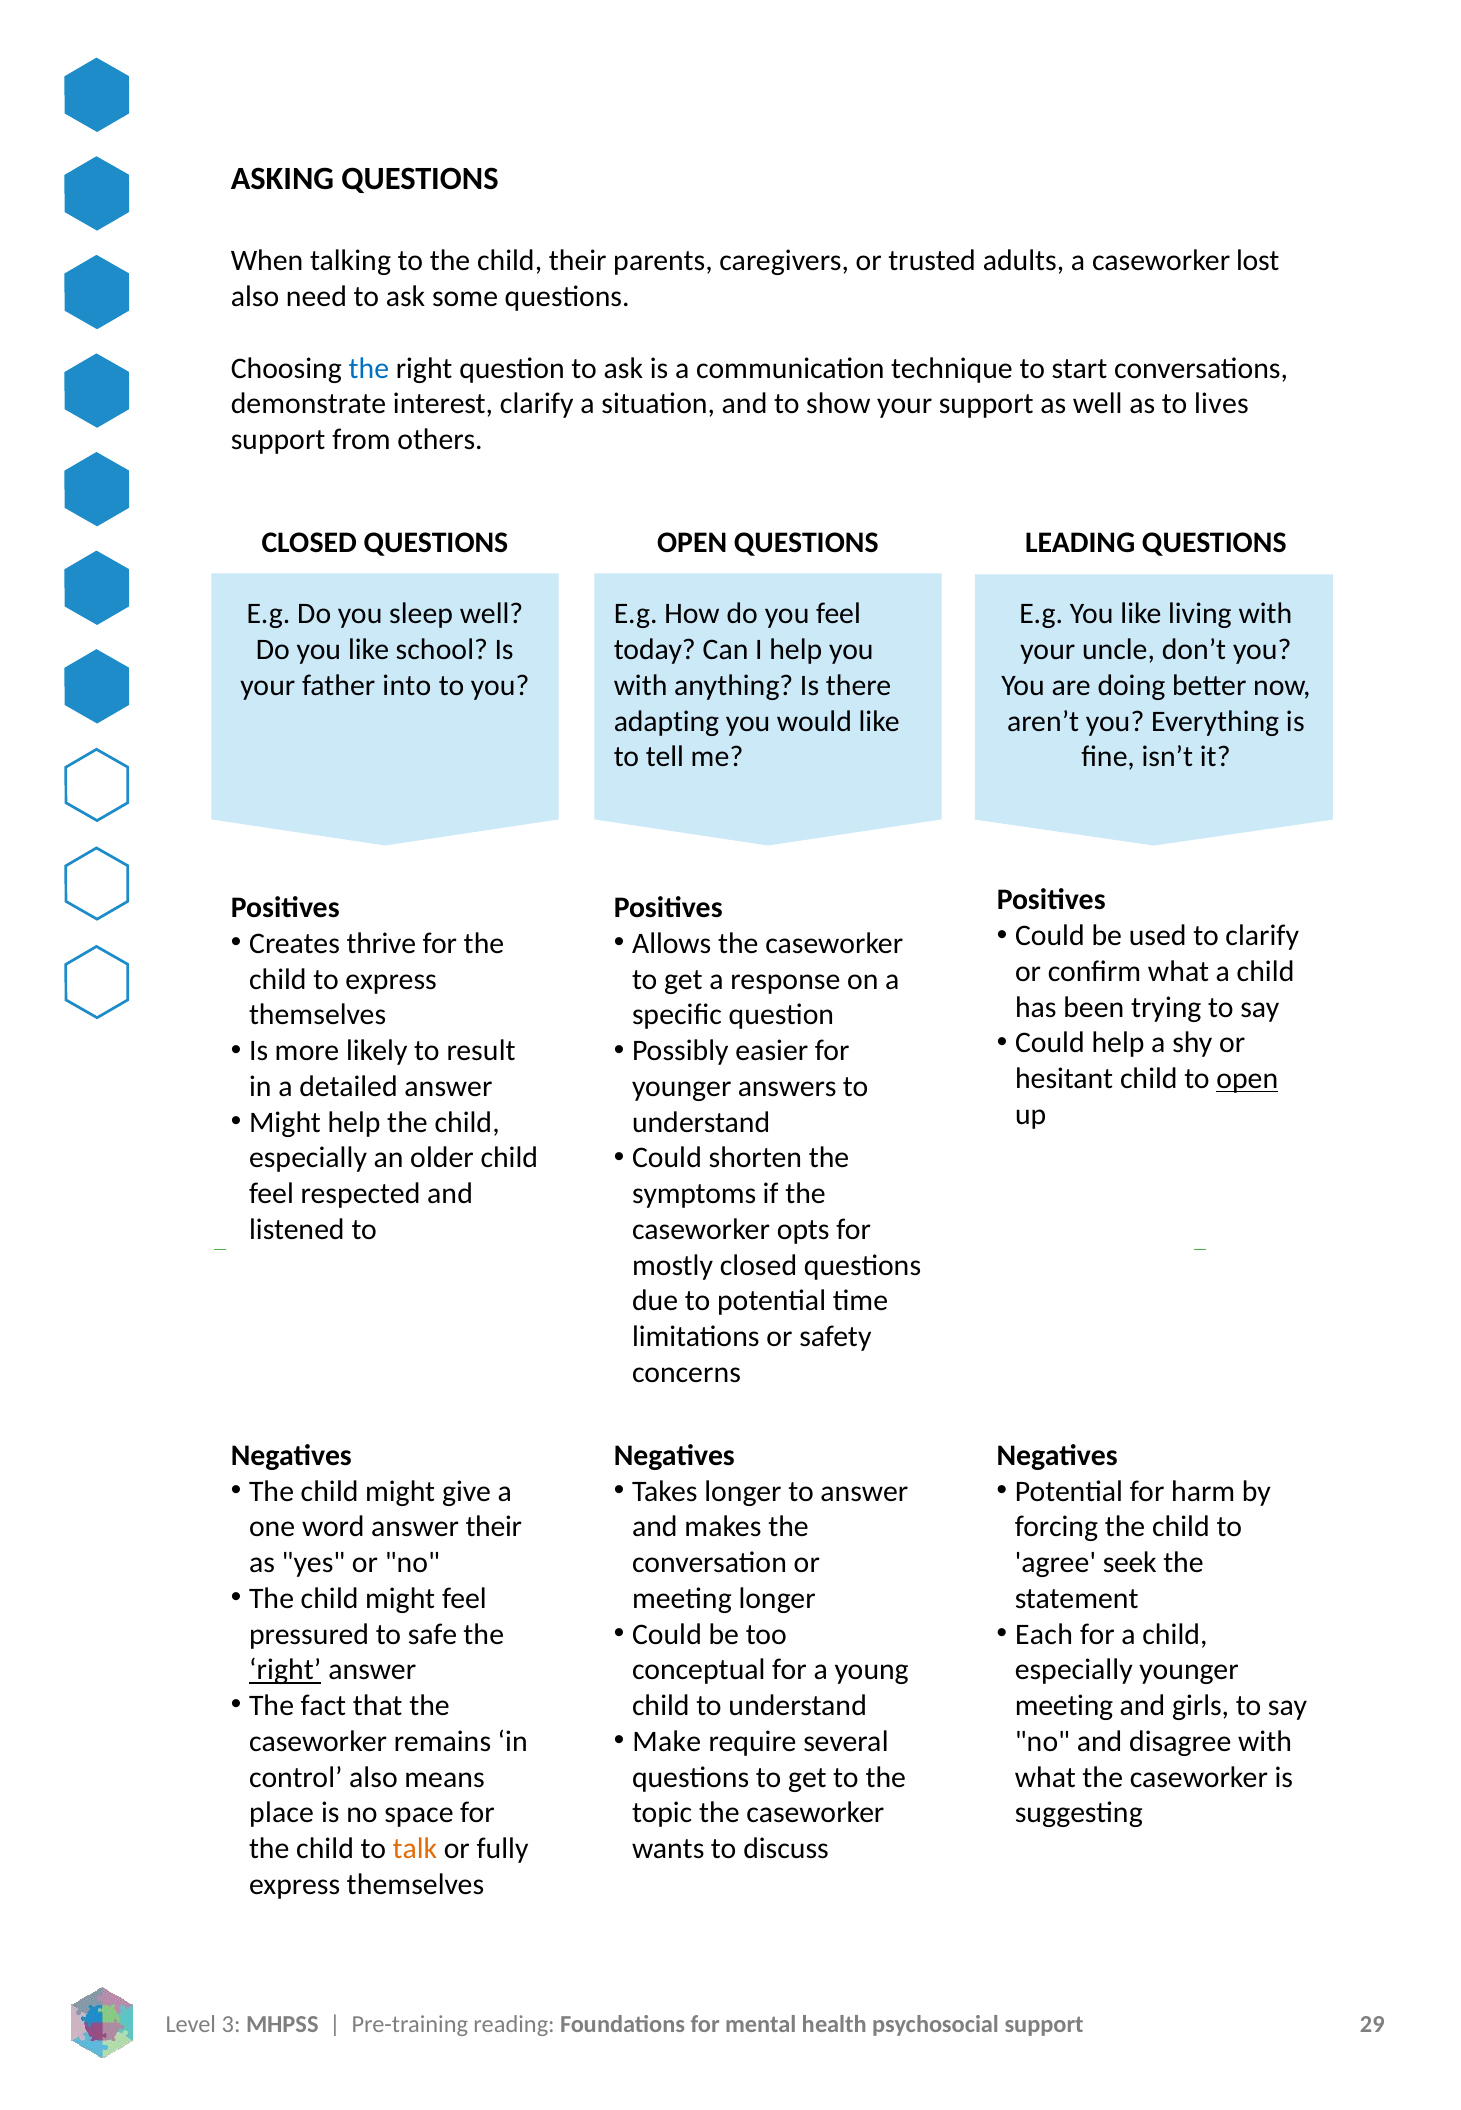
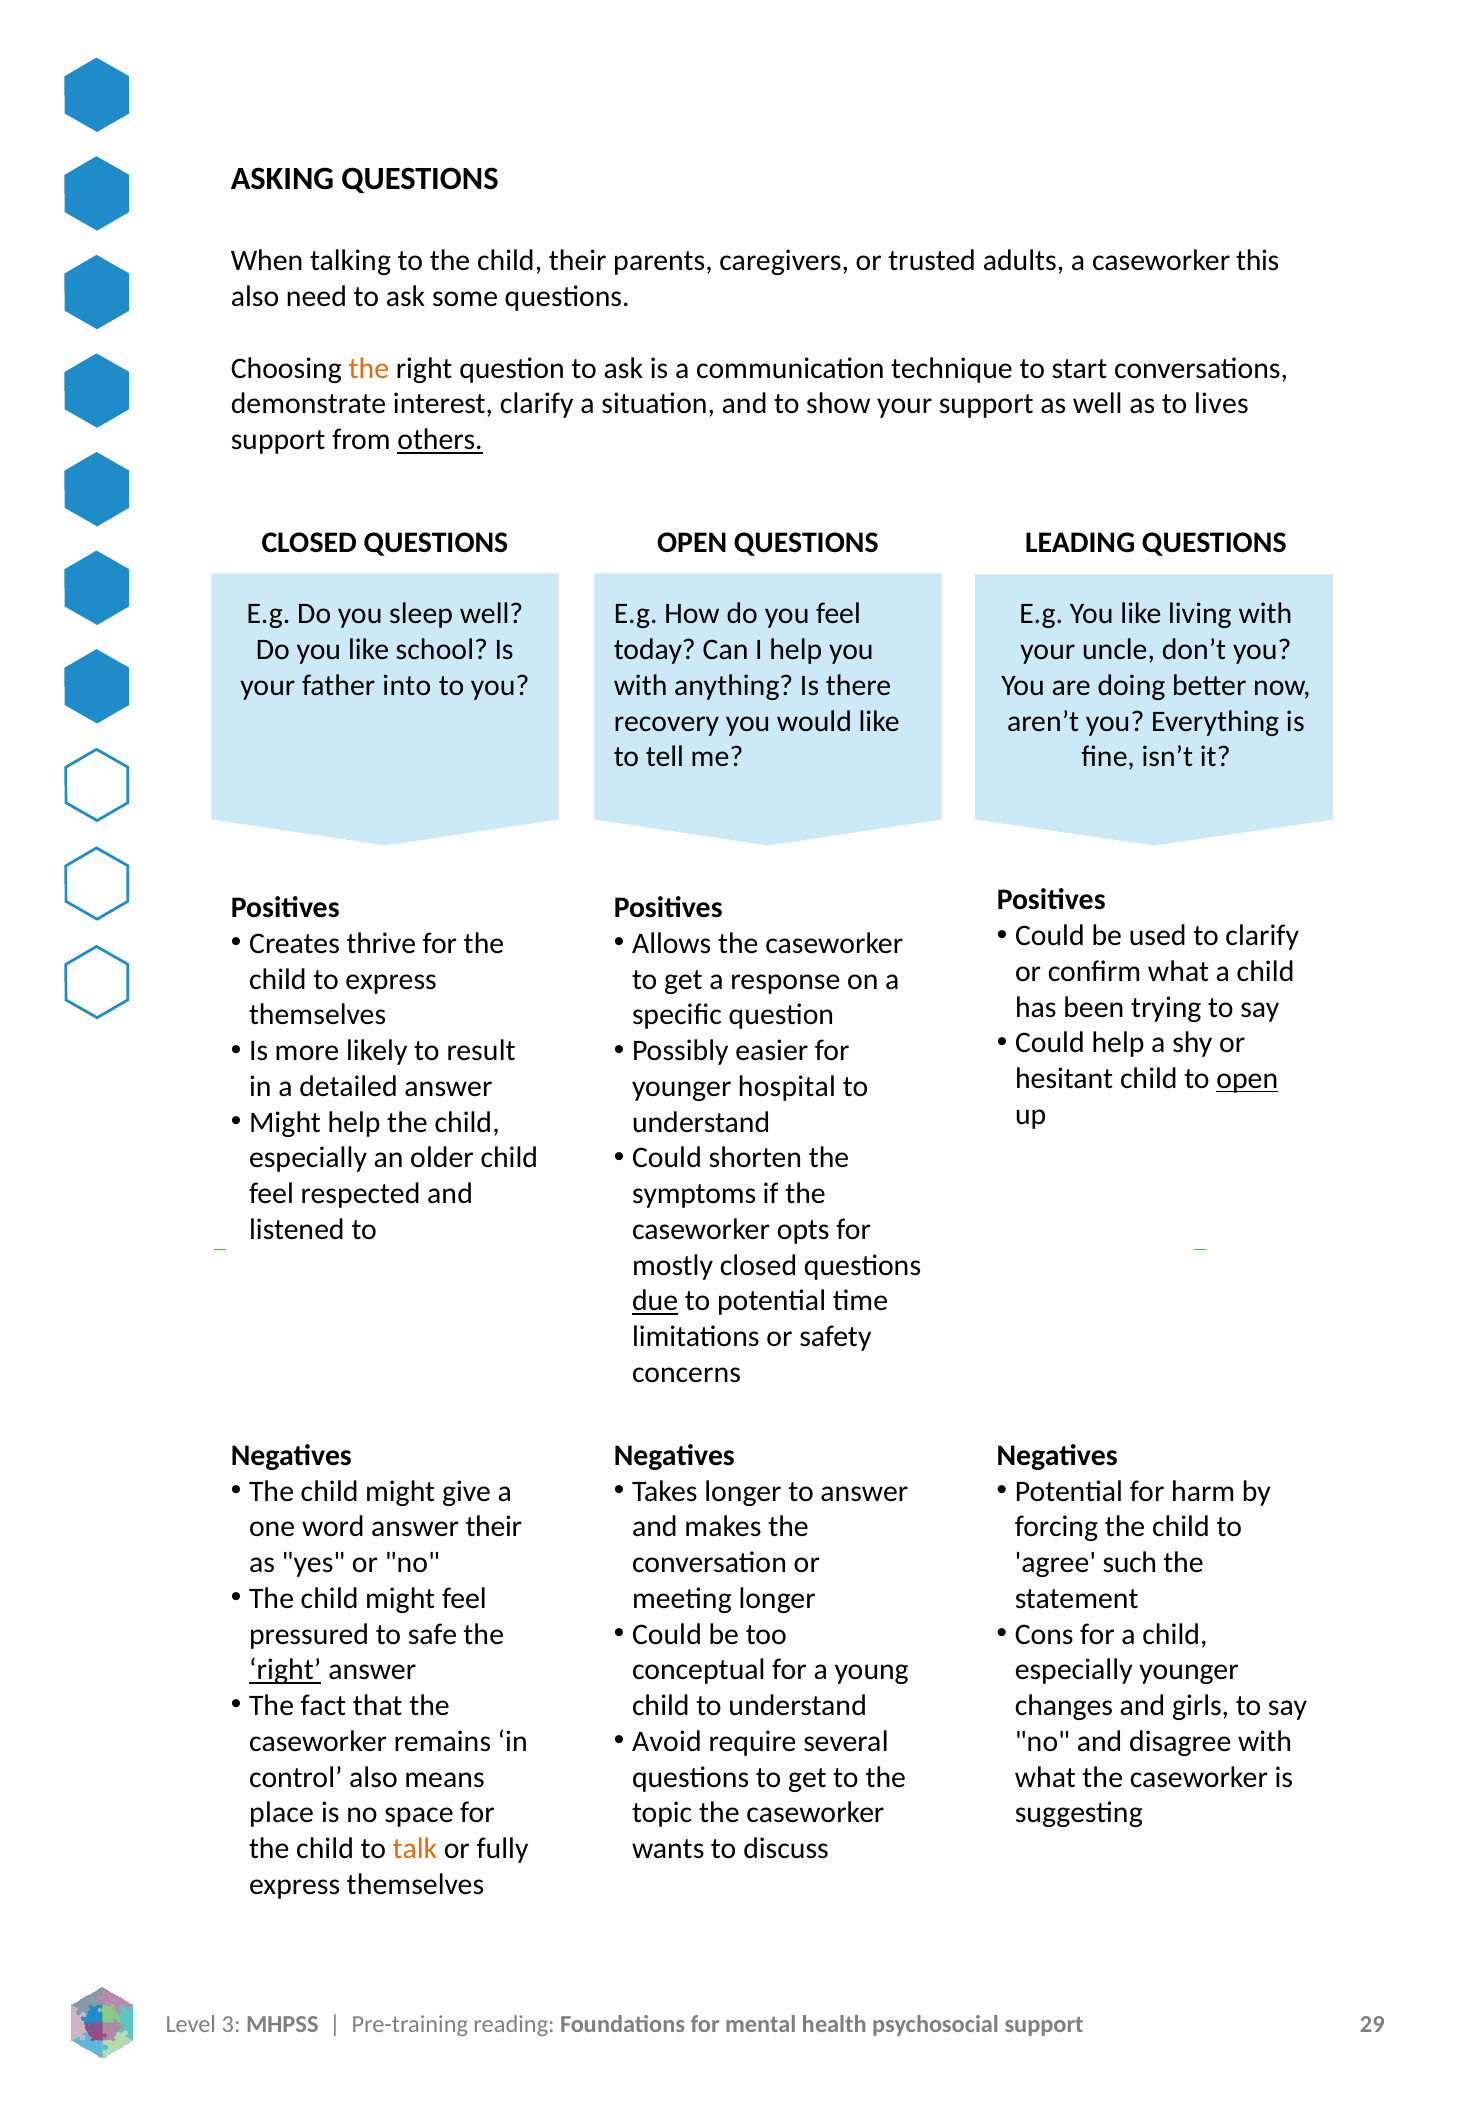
lost: lost -> this
the at (369, 368) colour: blue -> orange
others underline: none -> present
adapting: adapting -> recovery
answers: answers -> hospital
due underline: none -> present
seek: seek -> such
Each: Each -> Cons
meeting at (1064, 1706): meeting -> changes
Make: Make -> Avoid
